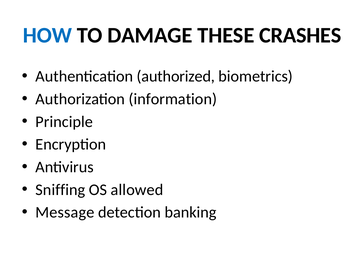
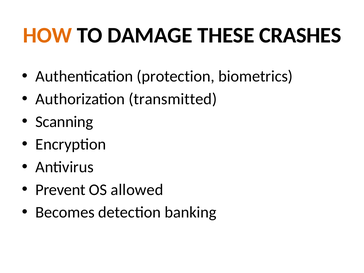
HOW colour: blue -> orange
authorized: authorized -> protection
information: information -> transmitted
Principle: Principle -> Scanning
Sniffing: Sniffing -> Prevent
Message: Message -> Becomes
